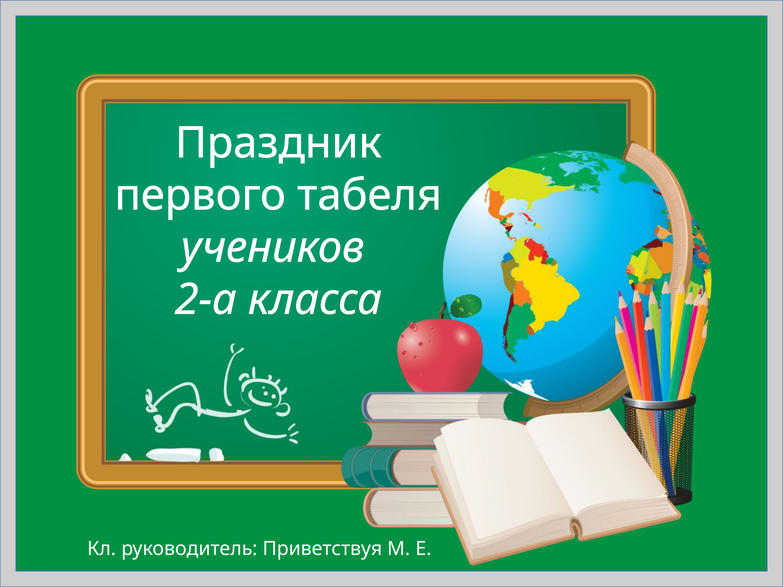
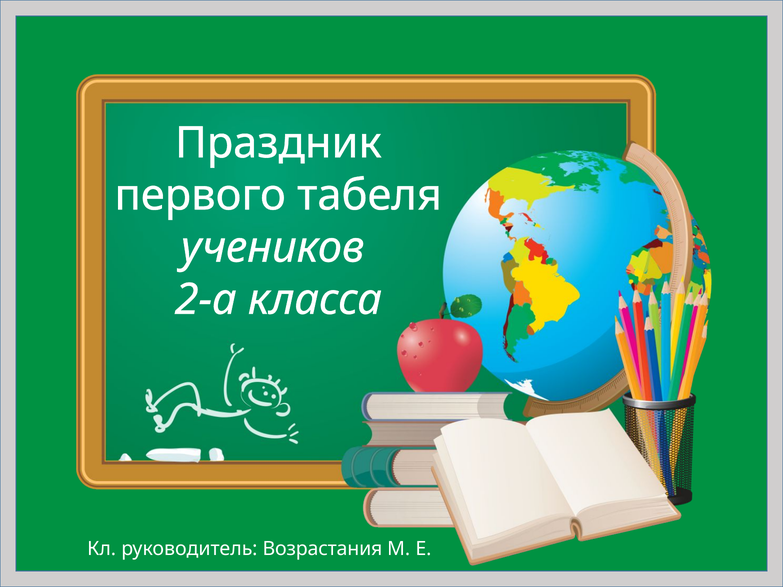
Приветствуя: Приветствуя -> Возрастания
